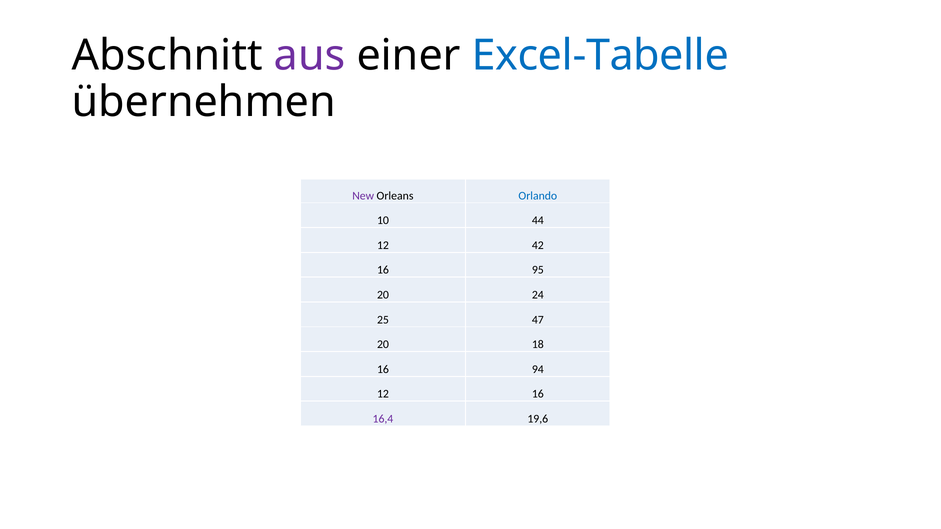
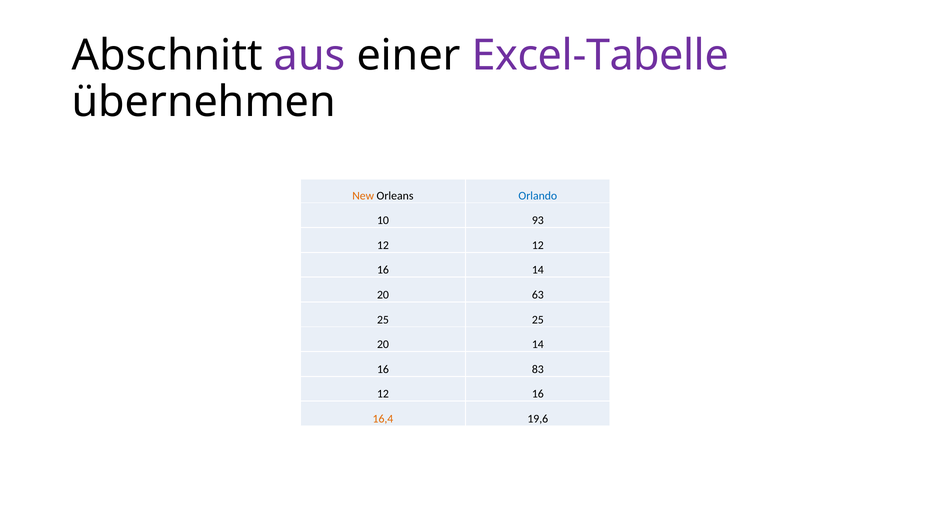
Excel-Tabelle colour: blue -> purple
New colour: purple -> orange
44: 44 -> 93
12 42: 42 -> 12
16 95: 95 -> 14
24: 24 -> 63
25 47: 47 -> 25
20 18: 18 -> 14
94: 94 -> 83
16,4 colour: purple -> orange
